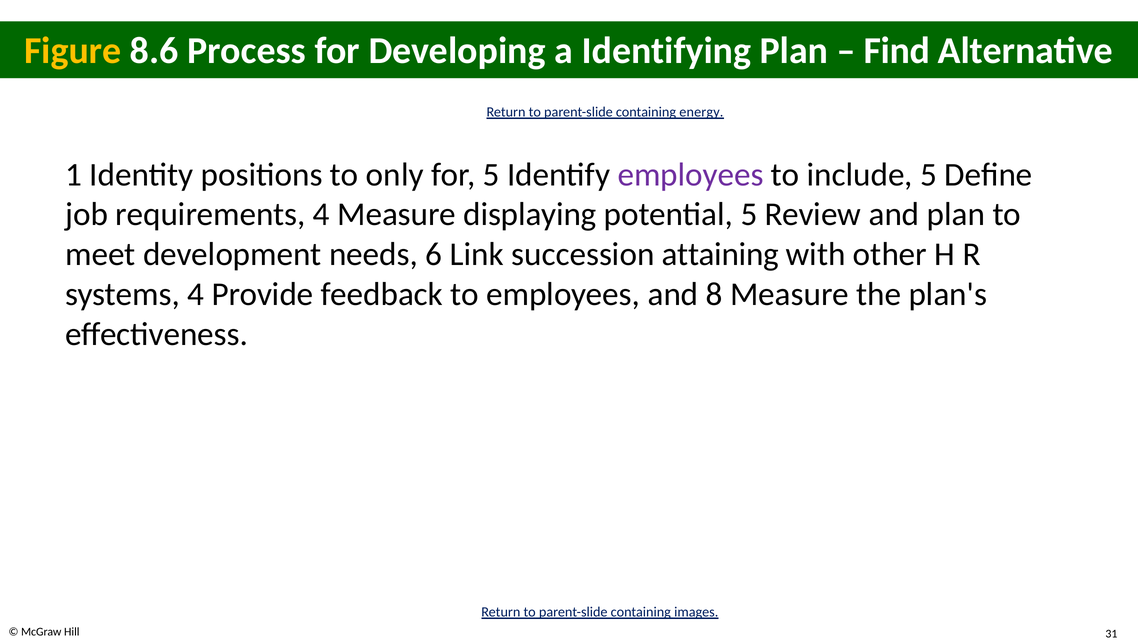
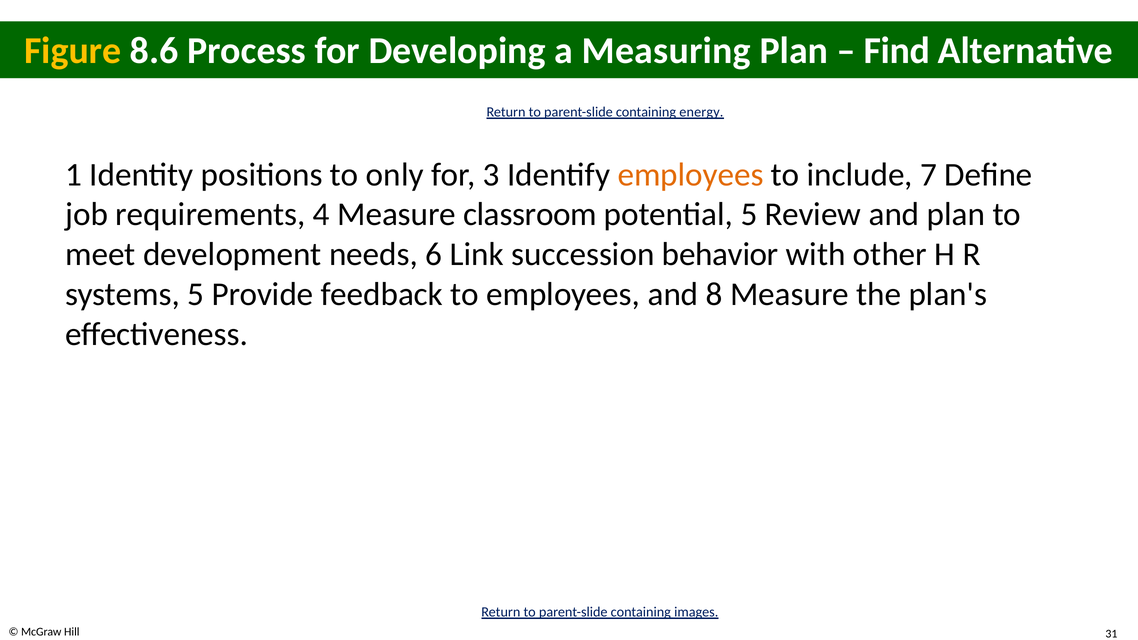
Identifying: Identifying -> Measuring
for 5: 5 -> 3
employees at (691, 175) colour: purple -> orange
include 5: 5 -> 7
displaying: displaying -> classroom
attaining: attaining -> behavior
systems 4: 4 -> 5
